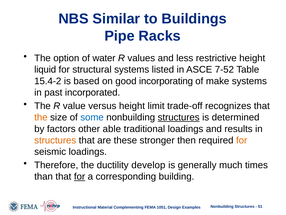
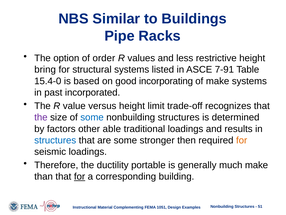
water: water -> order
liquid: liquid -> bring
7-52: 7-52 -> 7-91
15.4-2: 15.4-2 -> 15.4-0
the at (41, 117) colour: orange -> purple
structures at (179, 117) underline: present -> none
structures at (55, 140) colour: orange -> blue
are these: these -> some
develop: develop -> portable
much times: times -> make
